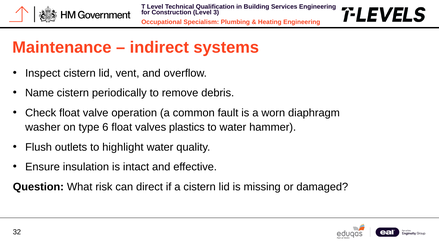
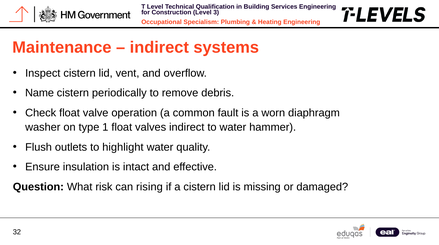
6: 6 -> 1
valves plastics: plastics -> indirect
direct: direct -> rising
